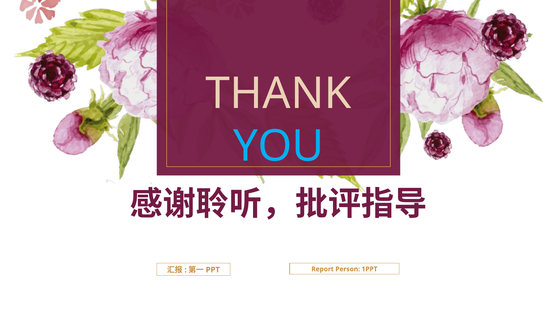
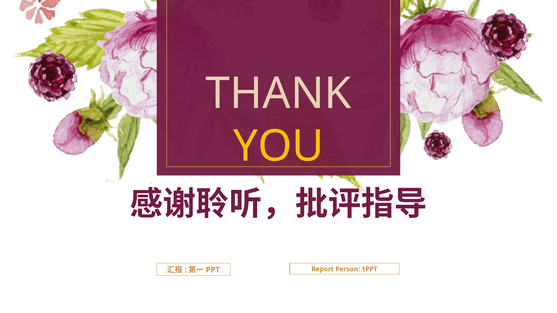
YOU colour: light blue -> yellow
